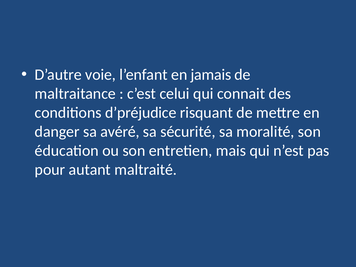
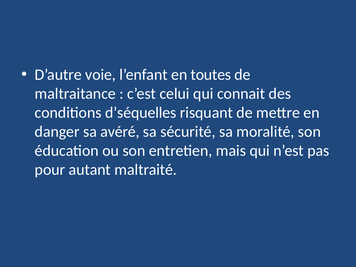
jamais: jamais -> toutes
d’préjudice: d’préjudice -> d’séquelles
